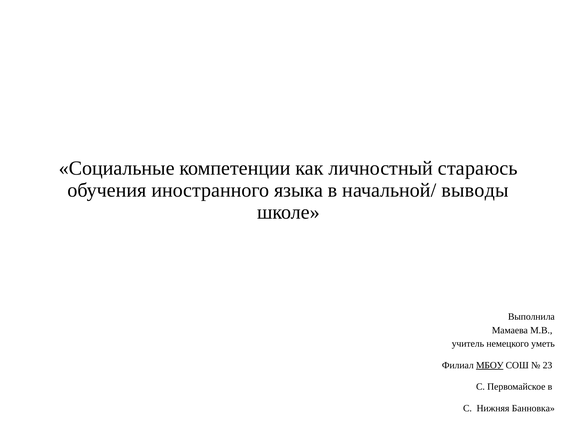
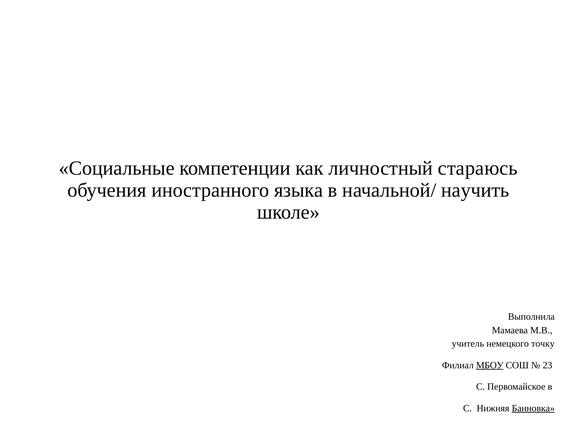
выводы: выводы -> научить
уметь: уметь -> точку
Банновка underline: none -> present
